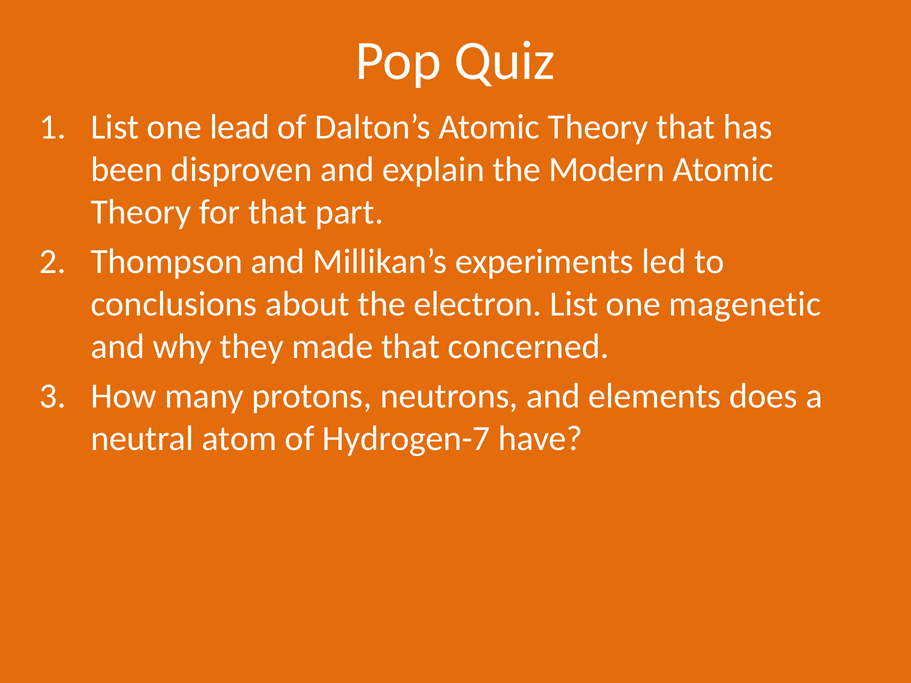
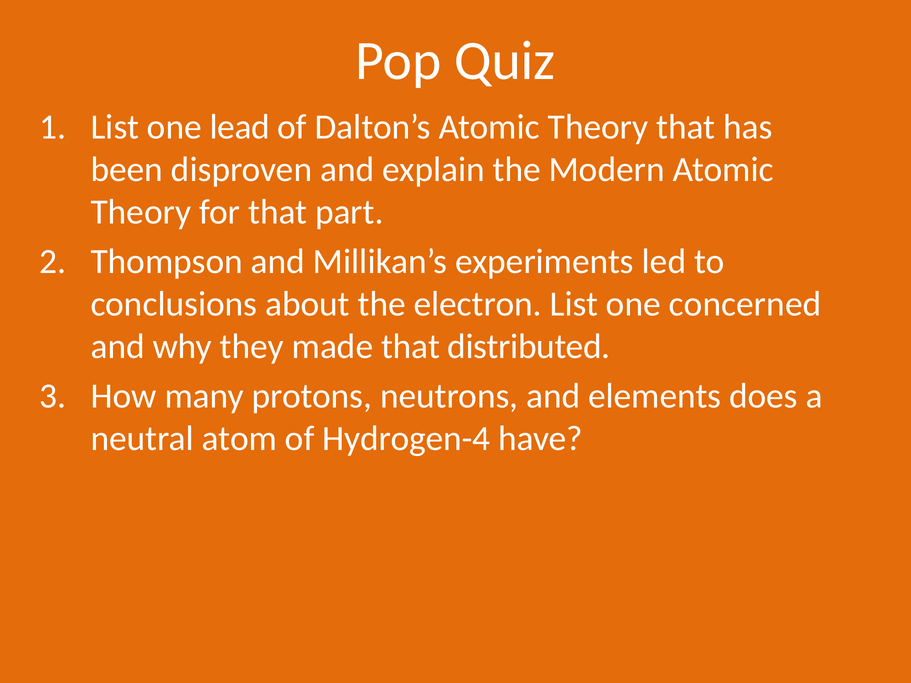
magenetic: magenetic -> concerned
concerned: concerned -> distributed
Hydrogen-7: Hydrogen-7 -> Hydrogen-4
